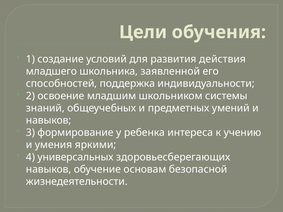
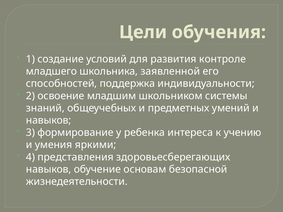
действия: действия -> контроле
универсальных: универсальных -> представления
